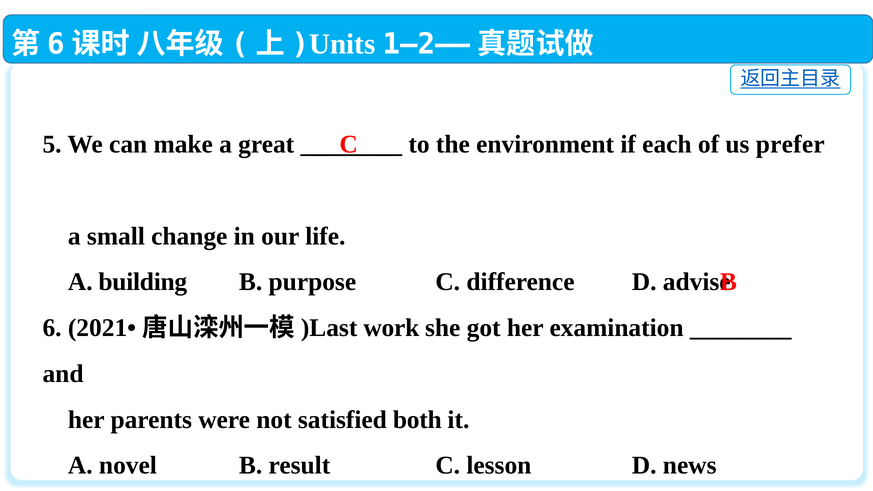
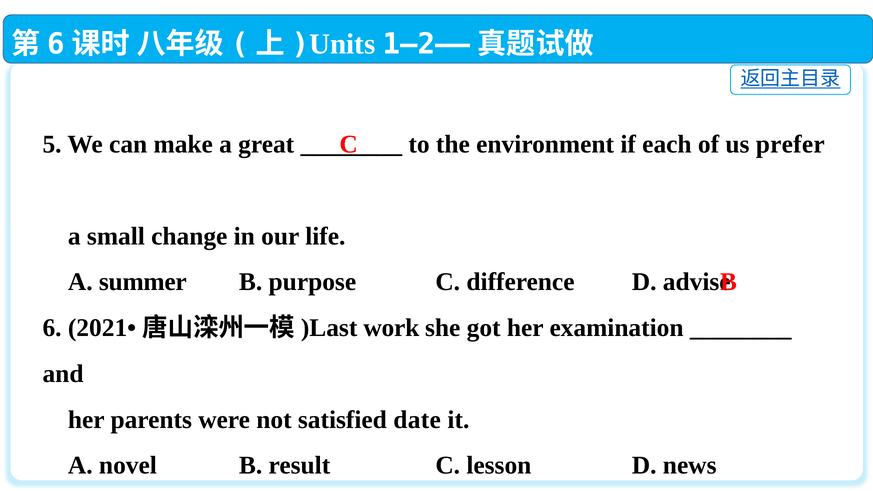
building: building -> summer
both: both -> date
